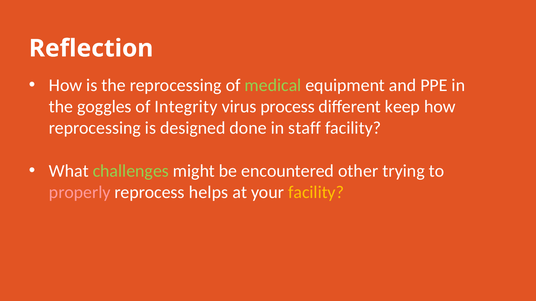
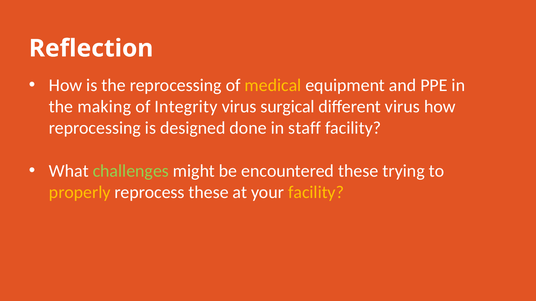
medical colour: light green -> yellow
goggles: goggles -> making
process: process -> surgical
different keep: keep -> virus
encountered other: other -> these
properly colour: pink -> yellow
reprocess helps: helps -> these
